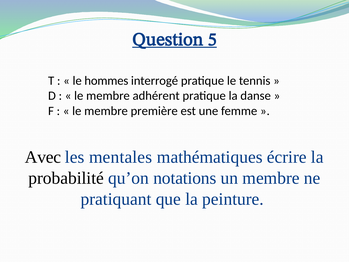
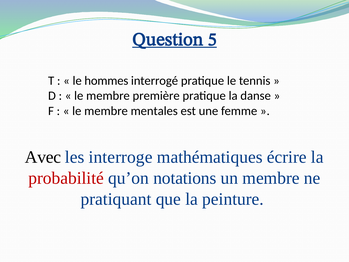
adhérent: adhérent -> première
première: première -> mentales
mentales: mentales -> interroge
probabilité colour: black -> red
